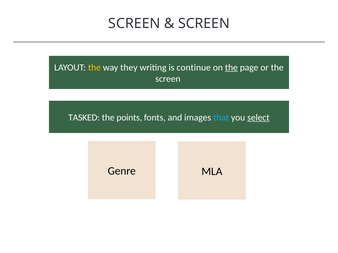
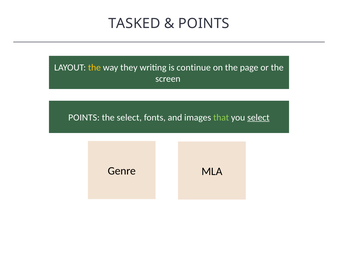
SCREEN at (134, 24): SCREEN -> TASKED
SCREEN at (204, 24): SCREEN -> POINTS
the at (231, 68) underline: present -> none
TASKED at (84, 118): TASKED -> POINTS
the points: points -> select
that colour: light blue -> light green
